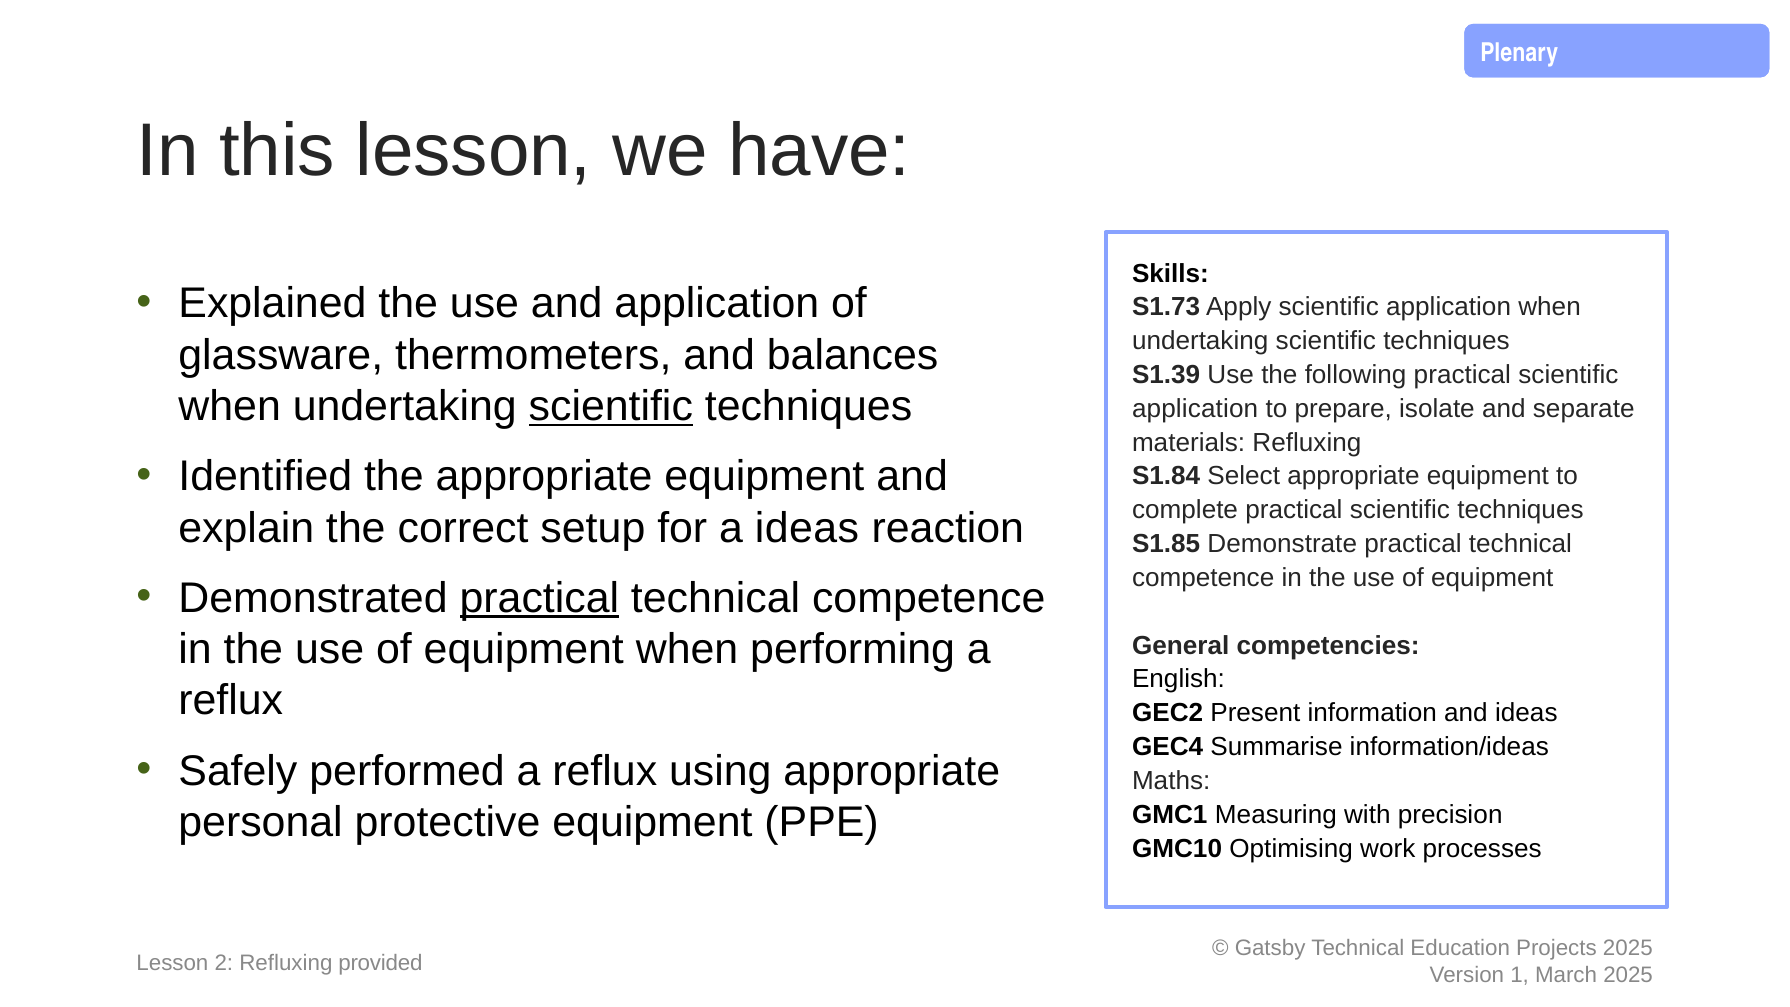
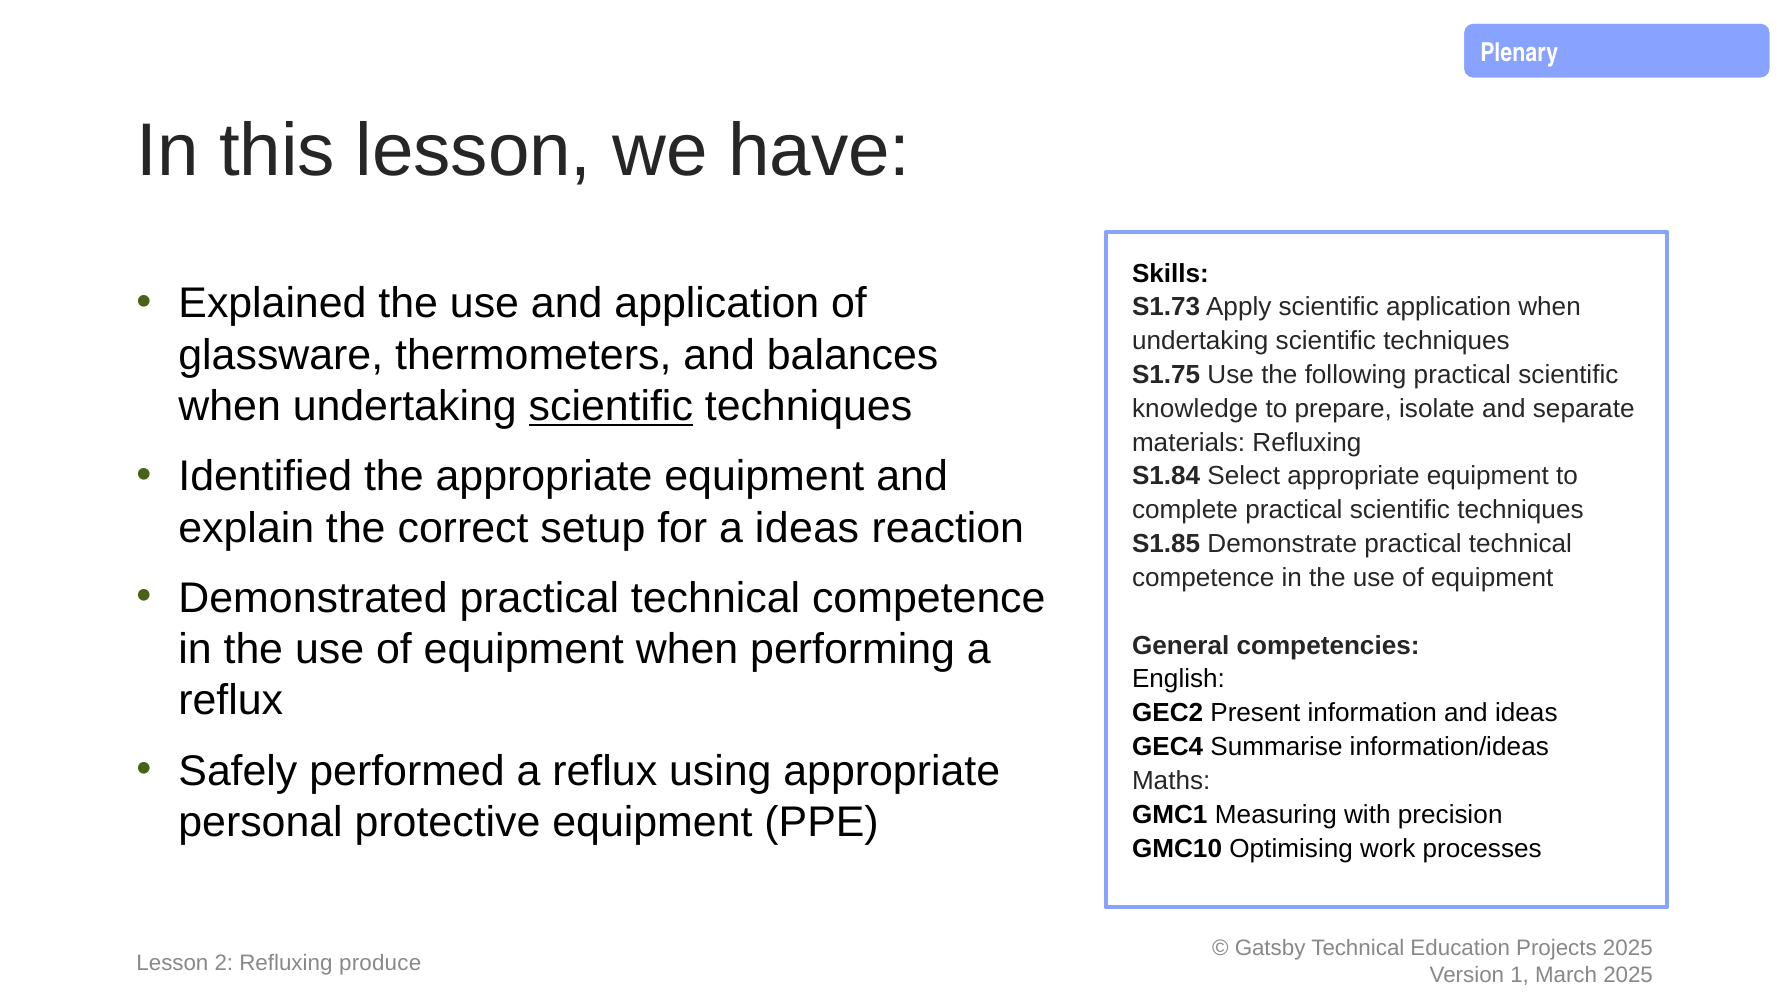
S1.39: S1.39 -> S1.75
application at (1195, 409): application -> knowledge
practical at (539, 598) underline: present -> none
provided: provided -> produce
